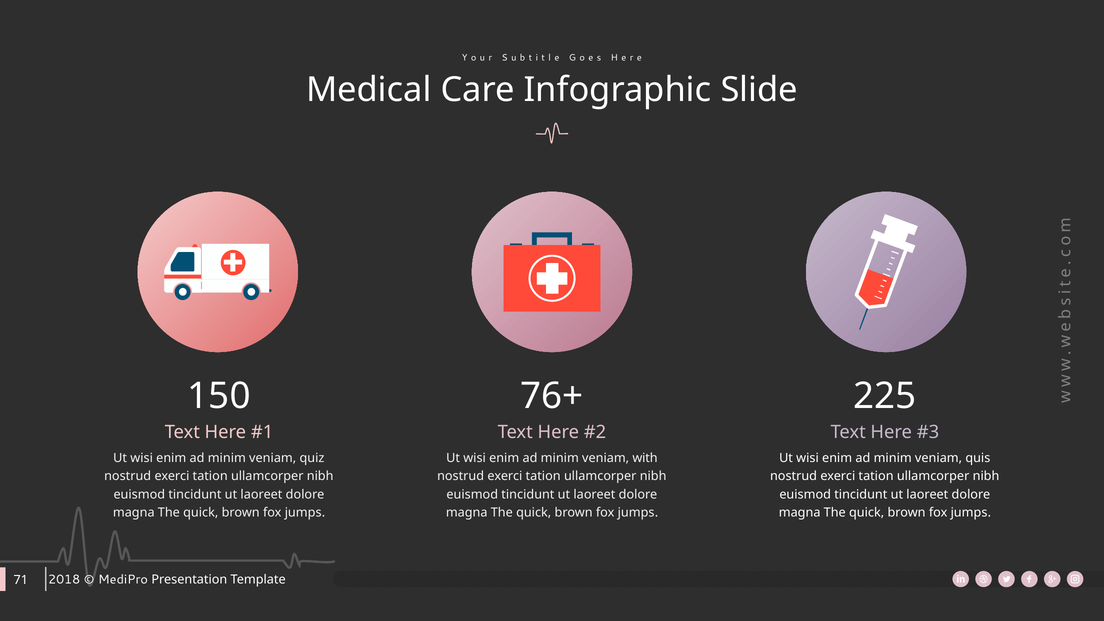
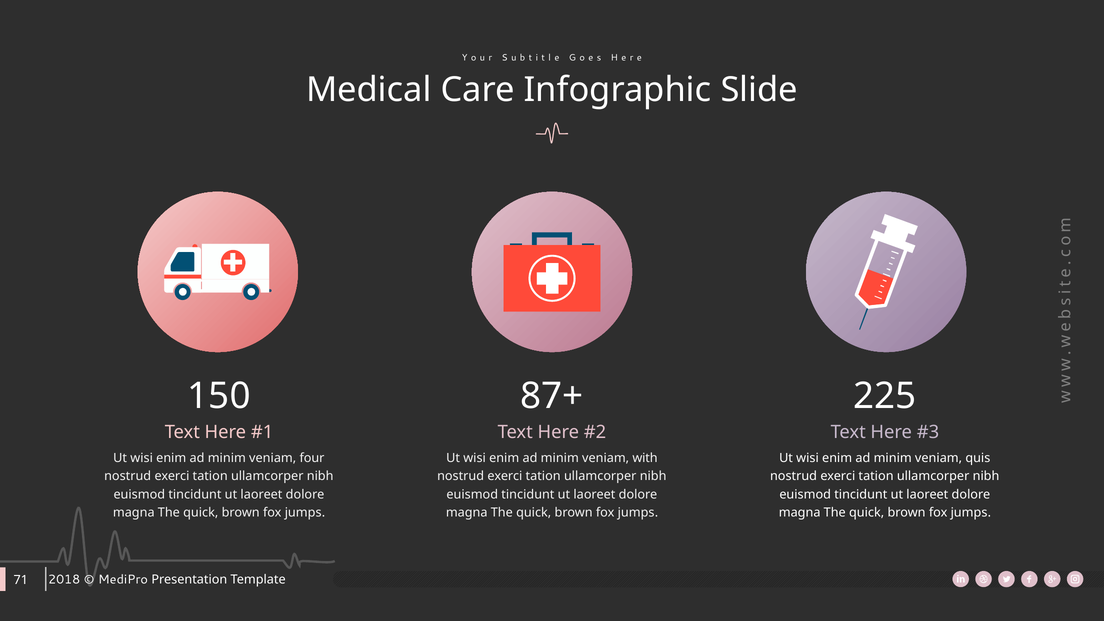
76+: 76+ -> 87+
quiz: quiz -> four
